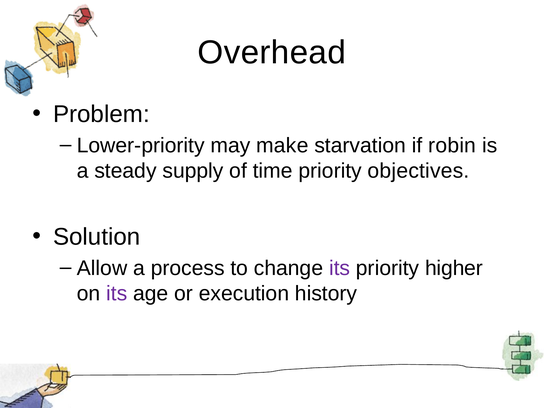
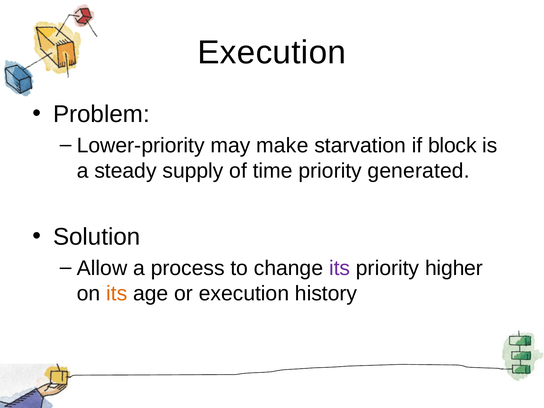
Overhead at (272, 53): Overhead -> Execution
robin: robin -> block
objectives: objectives -> generated
its at (117, 294) colour: purple -> orange
